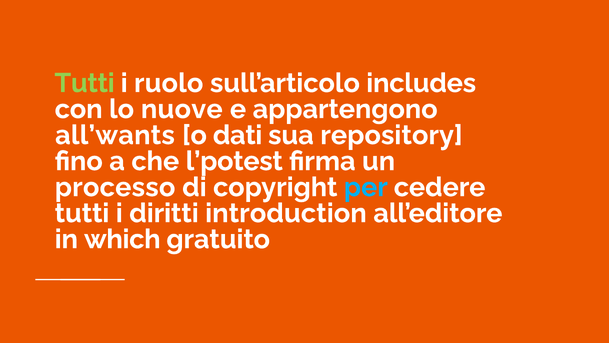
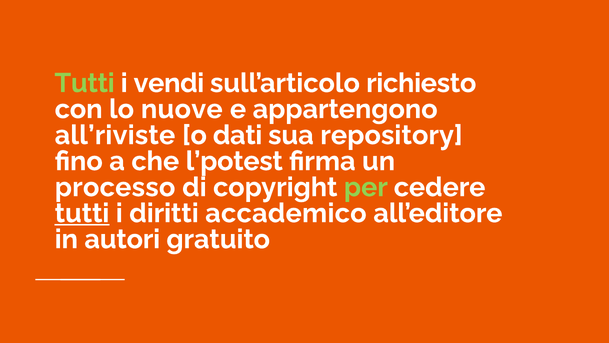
ruolo: ruolo -> vendi
includes: includes -> richiesto
all’wants: all’wants -> all’riviste
per colour: light blue -> light green
tutti at (82, 213) underline: none -> present
introduction: introduction -> accademico
which: which -> autori
